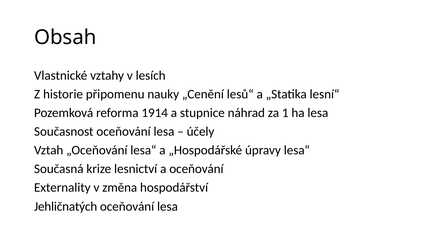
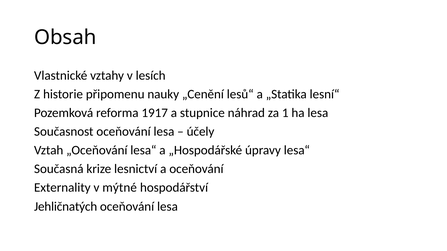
1914: 1914 -> 1917
změna: změna -> mýtné
